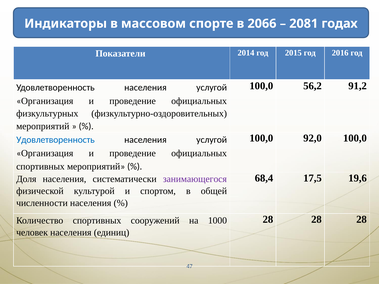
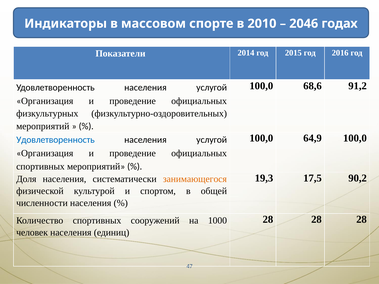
2066: 2066 -> 2010
2081: 2081 -> 2046
56,2: 56,2 -> 68,6
92,0: 92,0 -> 64,9
68,4: 68,4 -> 19,3
19,6: 19,6 -> 90,2
занимающегося colour: purple -> orange
